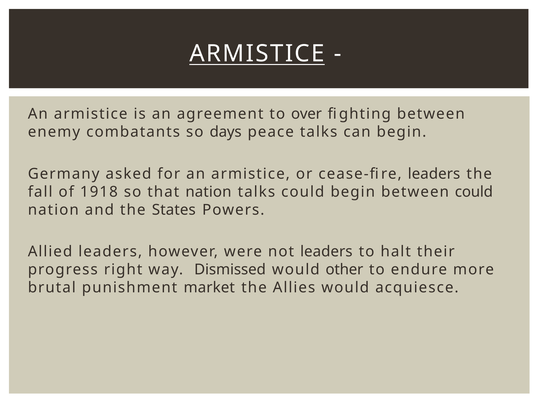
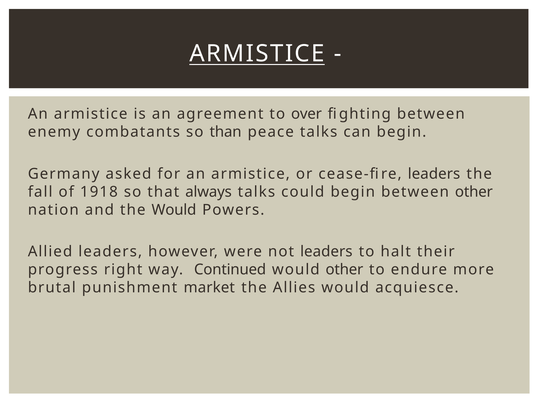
days: days -> than
that nation: nation -> always
between could: could -> other
the States: States -> Would
Dismissed: Dismissed -> Continued
